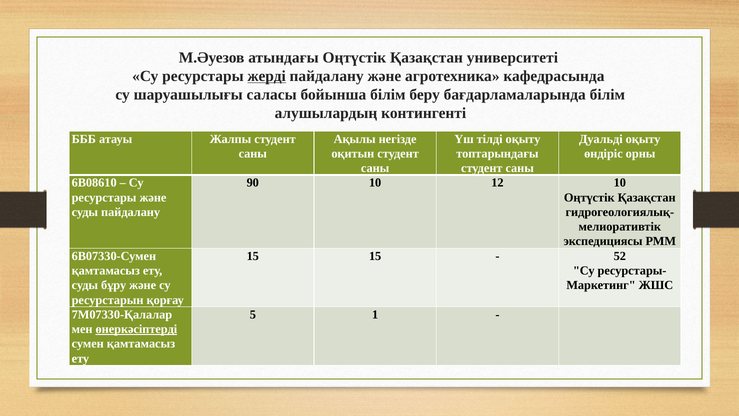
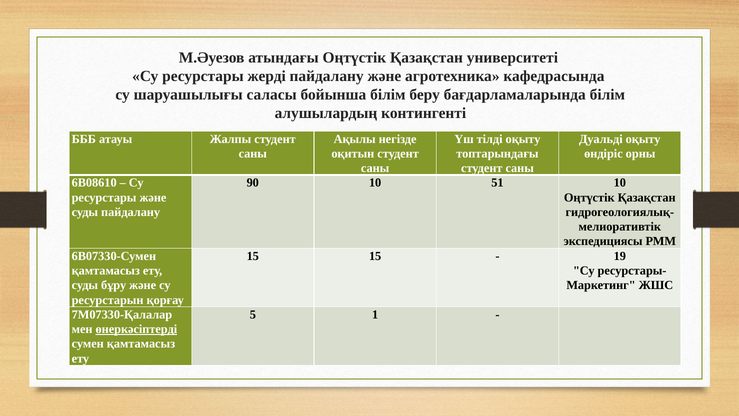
жерді underline: present -> none
12: 12 -> 51
52: 52 -> 19
